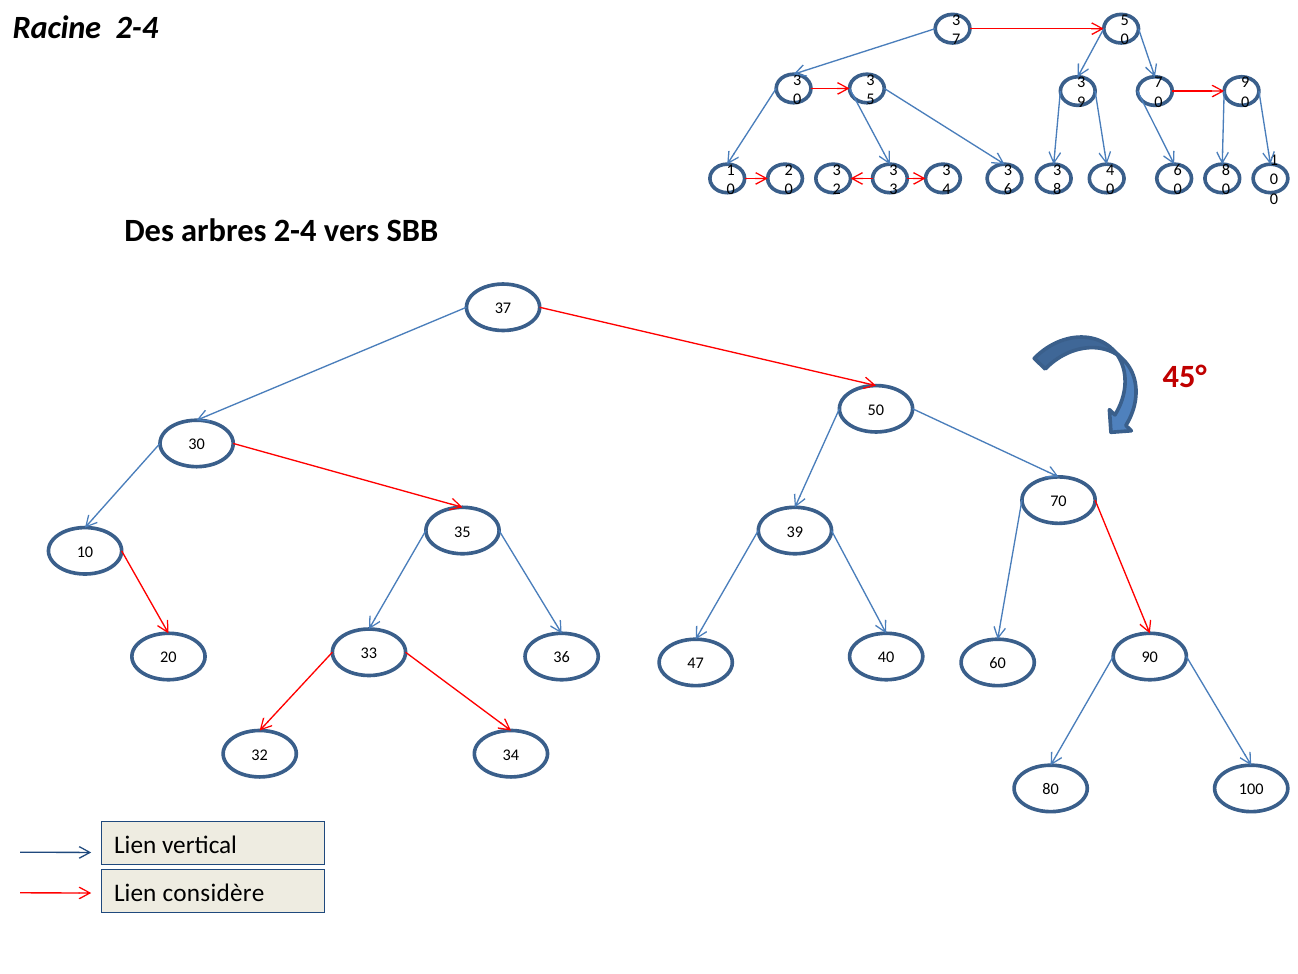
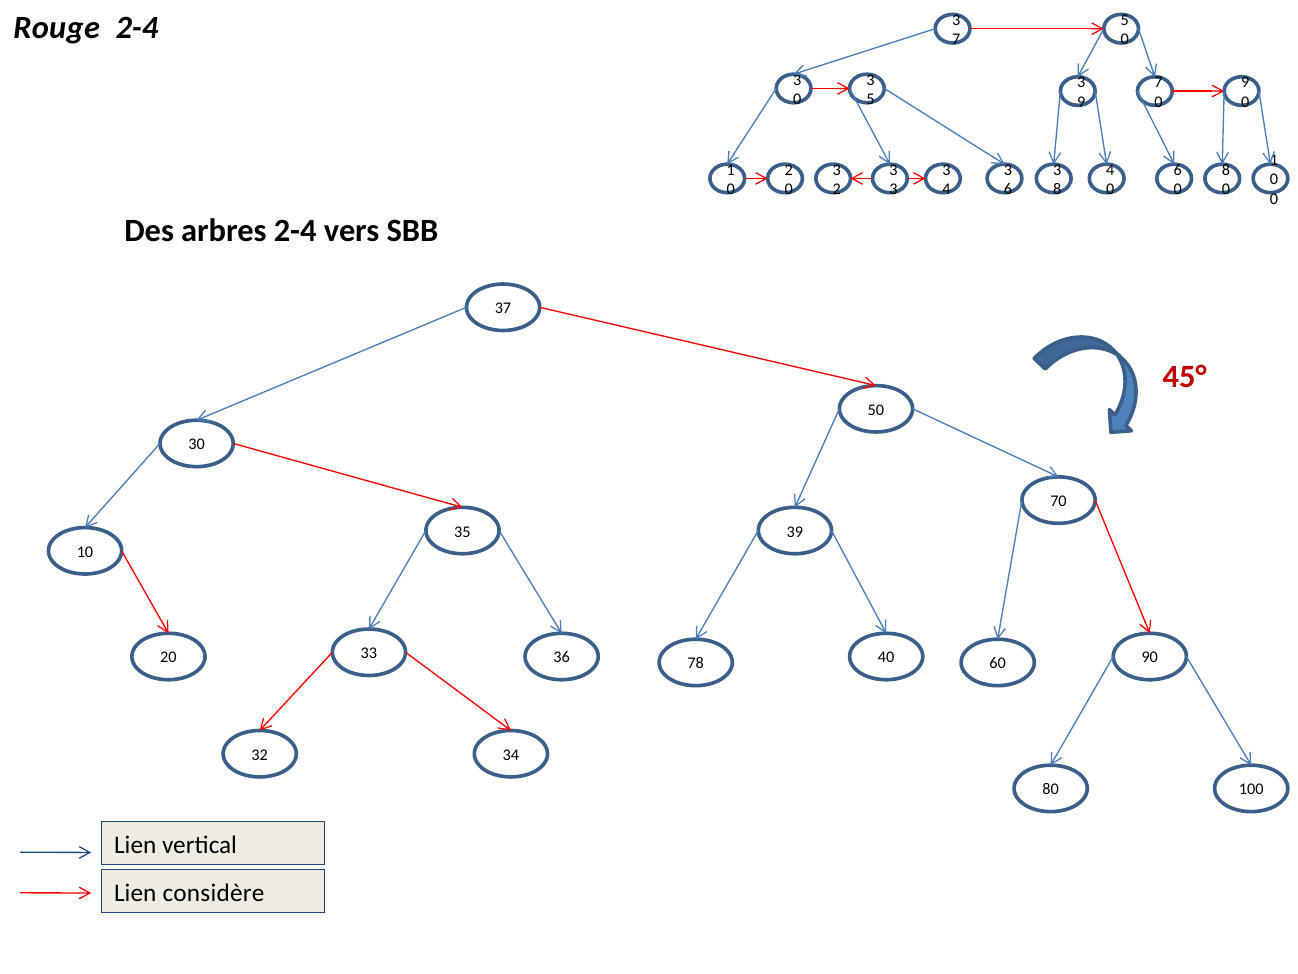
Racine: Racine -> Rouge
47: 47 -> 78
